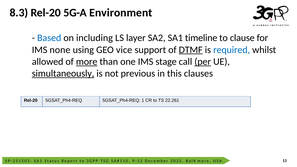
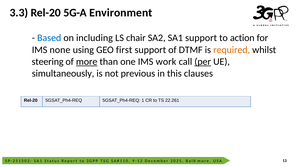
8.3: 8.3 -> 3.3
layer: layer -> chair
SA1 timeline: timeline -> support
clause: clause -> action
vice: vice -> first
DTMF underline: present -> none
required colour: blue -> orange
allowed: allowed -> steering
stage: stage -> work
simultaneously underline: present -> none
